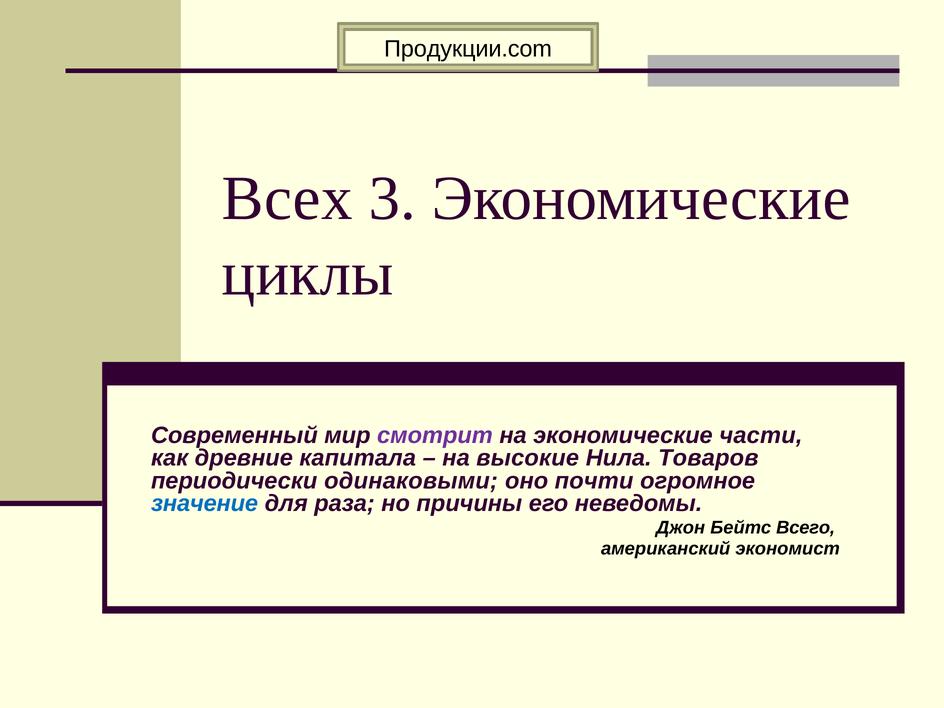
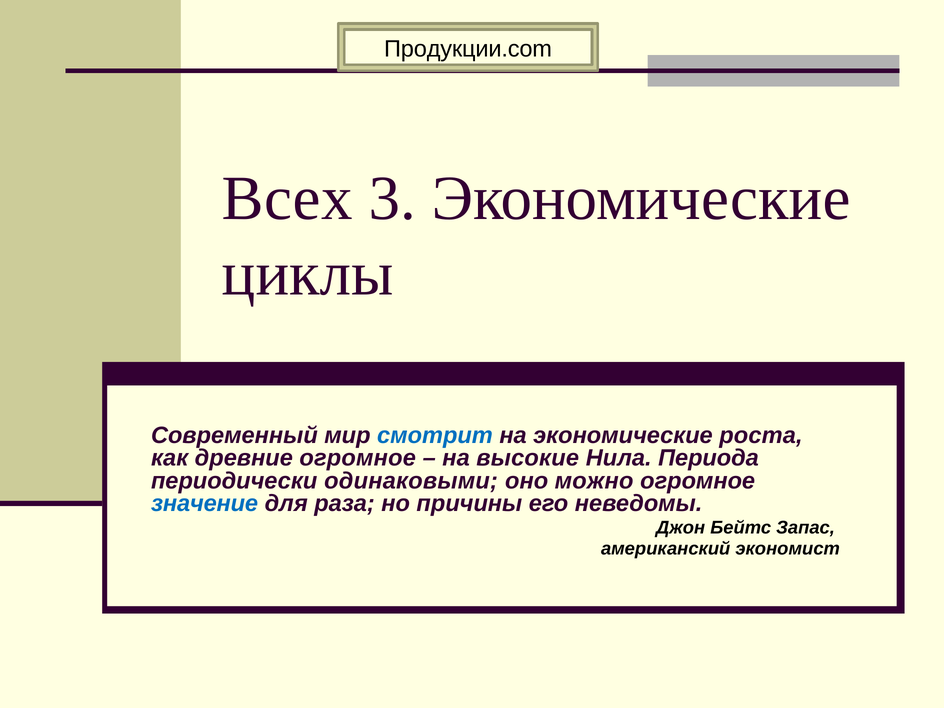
смотрит colour: purple -> blue
части: части -> роста
древние капитала: капитала -> огромное
Товаров: Товаров -> Периода
почти: почти -> можно
Всего: Всего -> Запас
